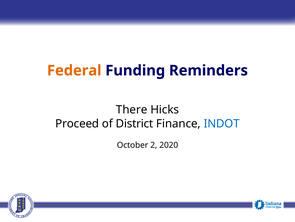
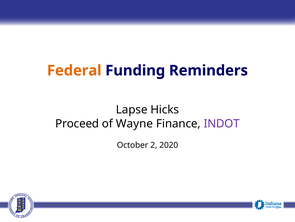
There: There -> Lapse
District: District -> Wayne
INDOT colour: blue -> purple
